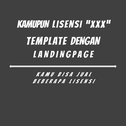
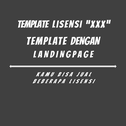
KAMUPUN at (33, 24): KAMUPUN -> TEMPLATE
